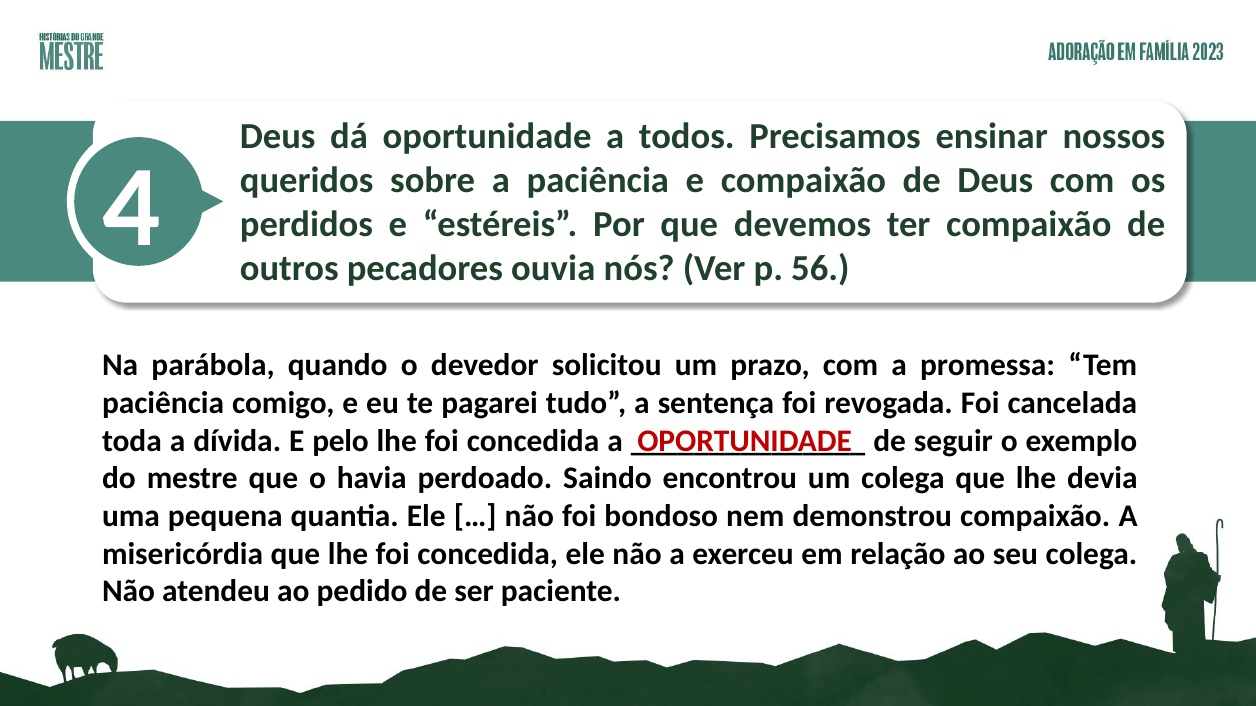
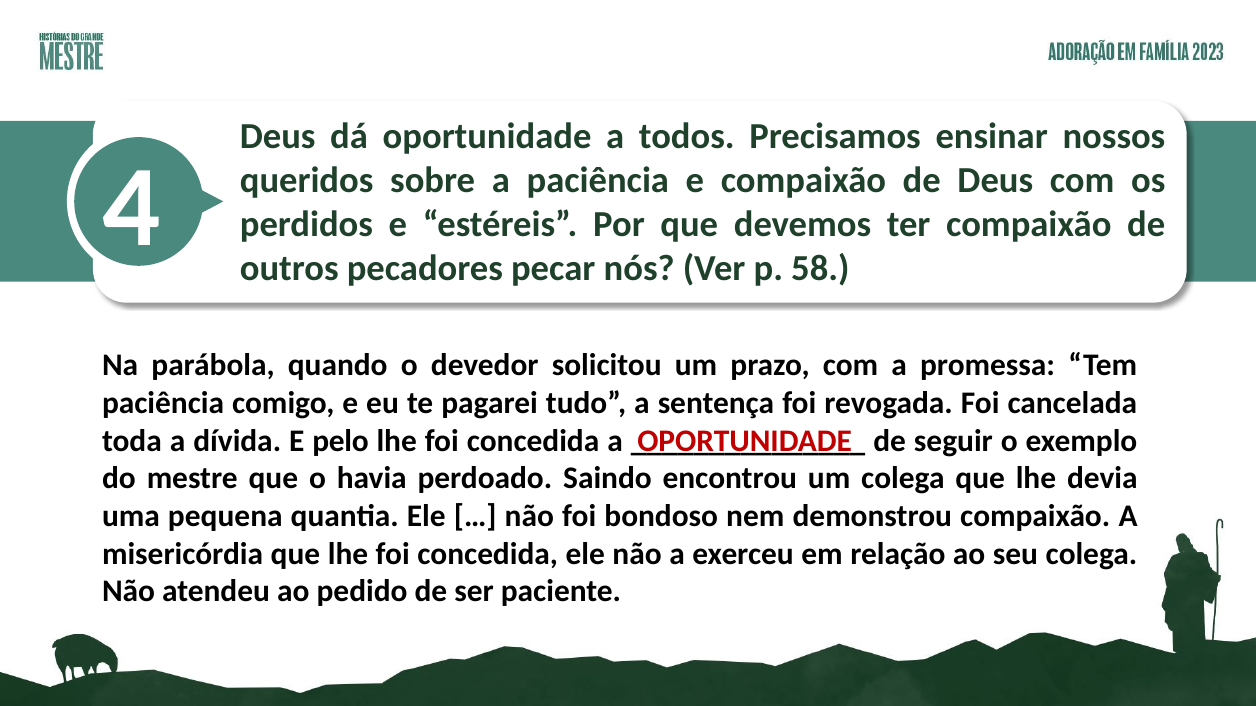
ouvia: ouvia -> pecar
56: 56 -> 58
